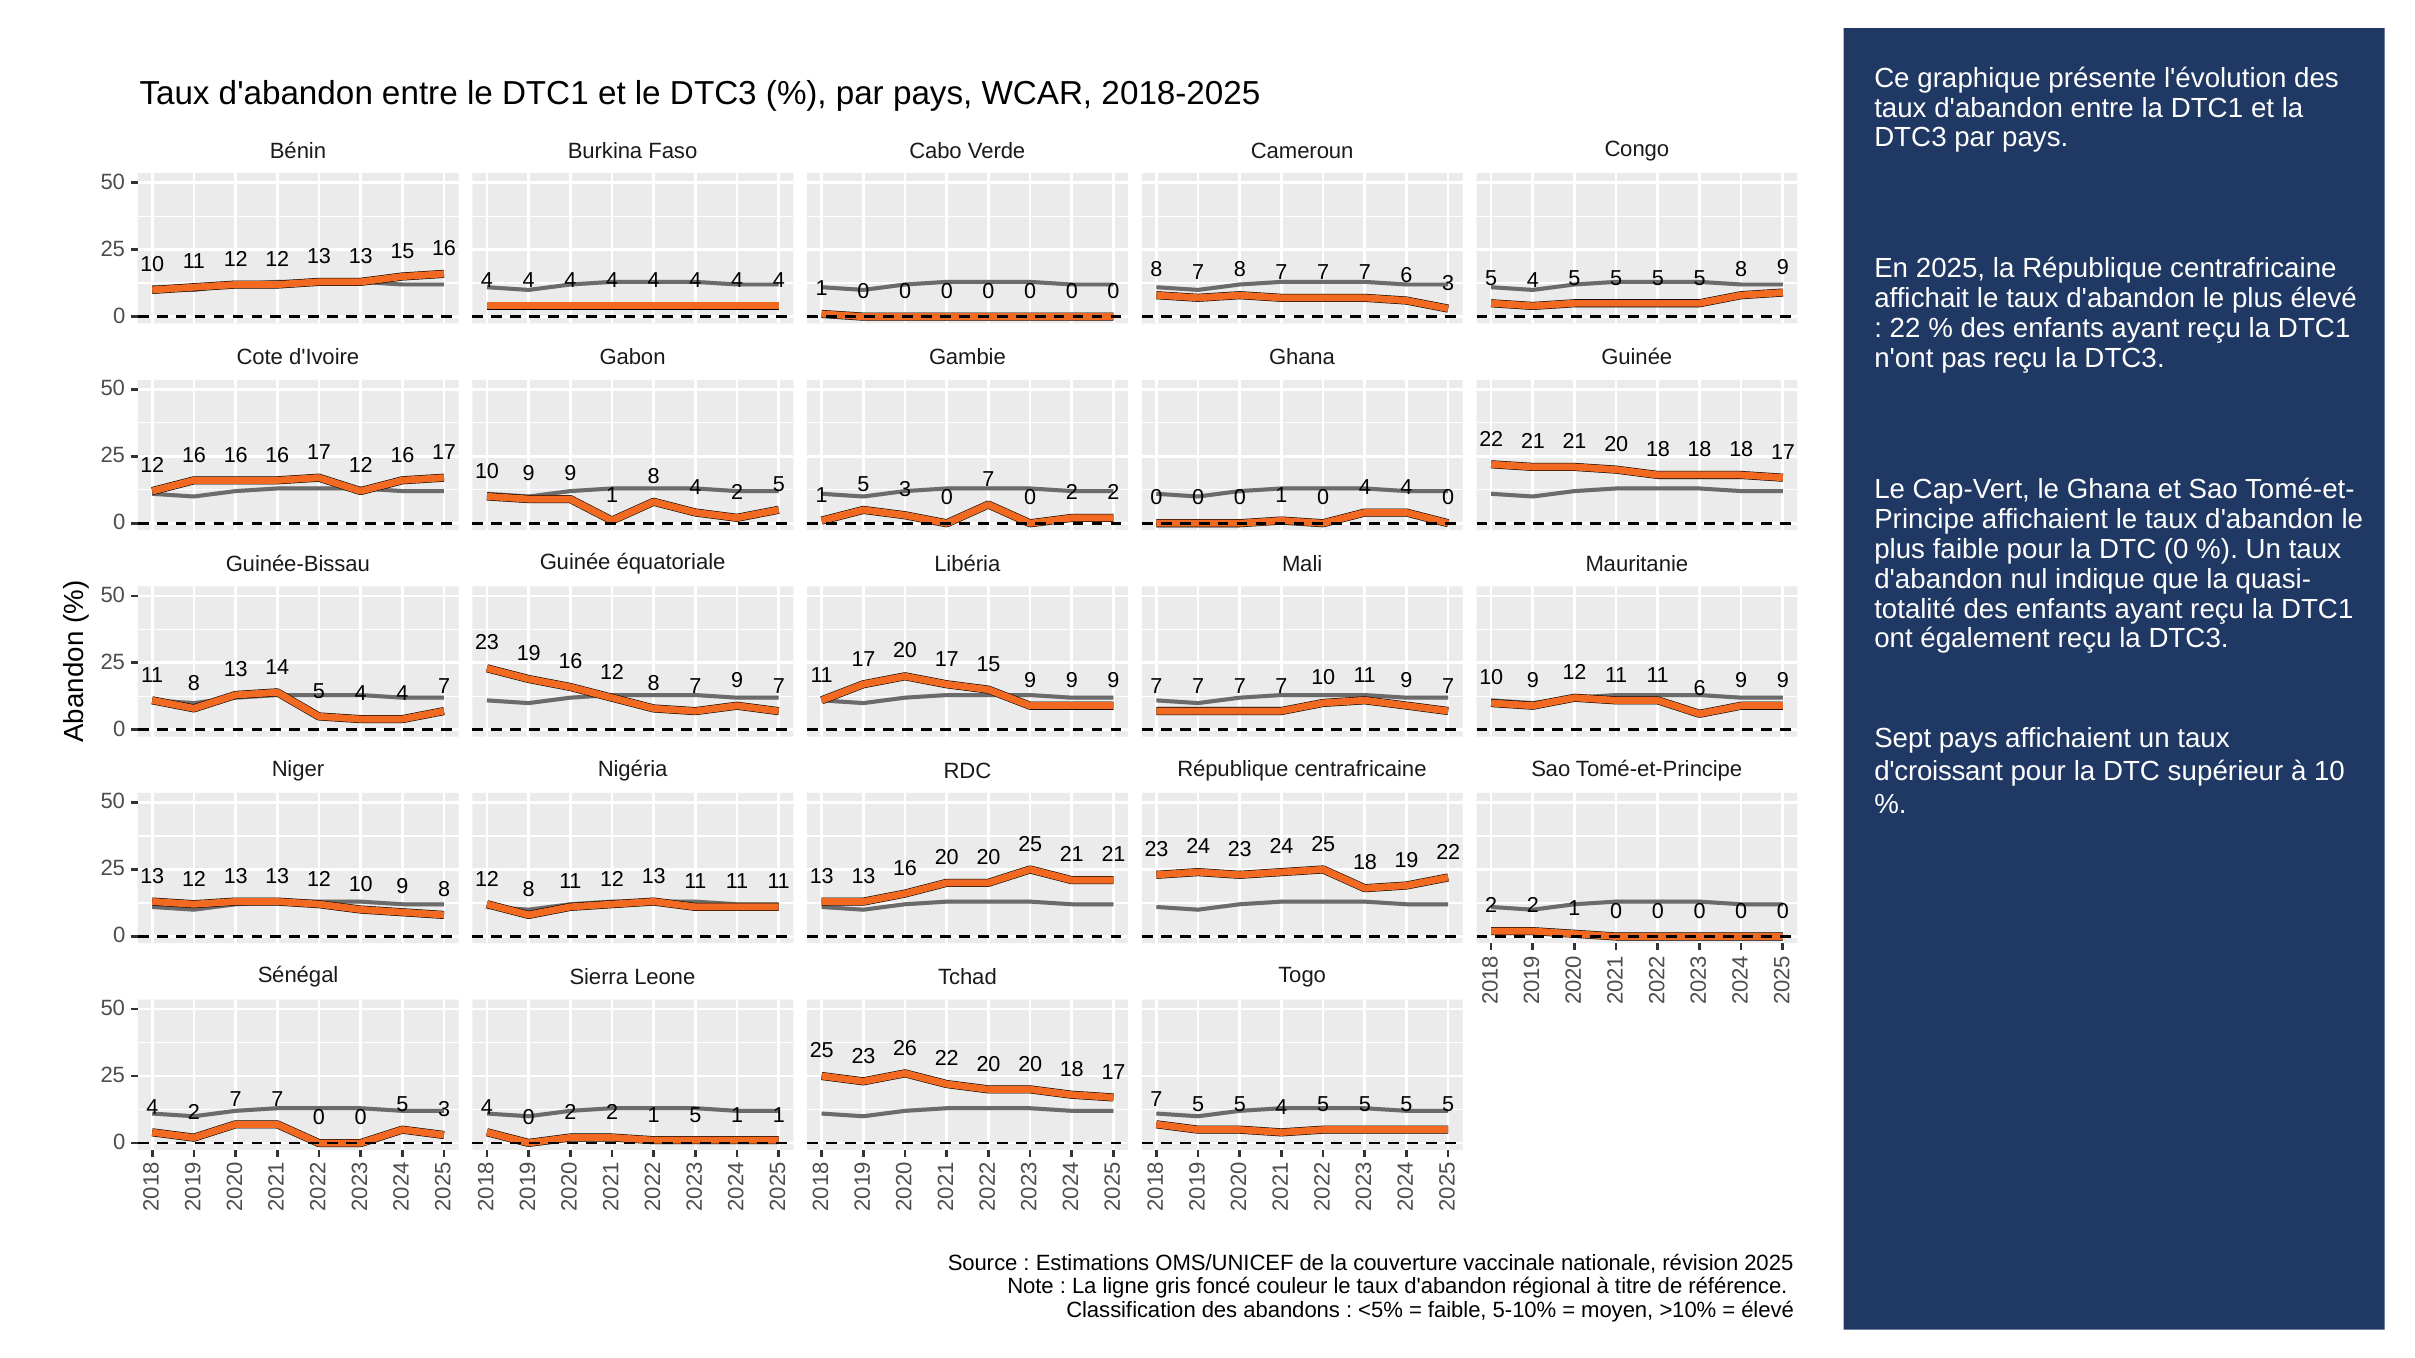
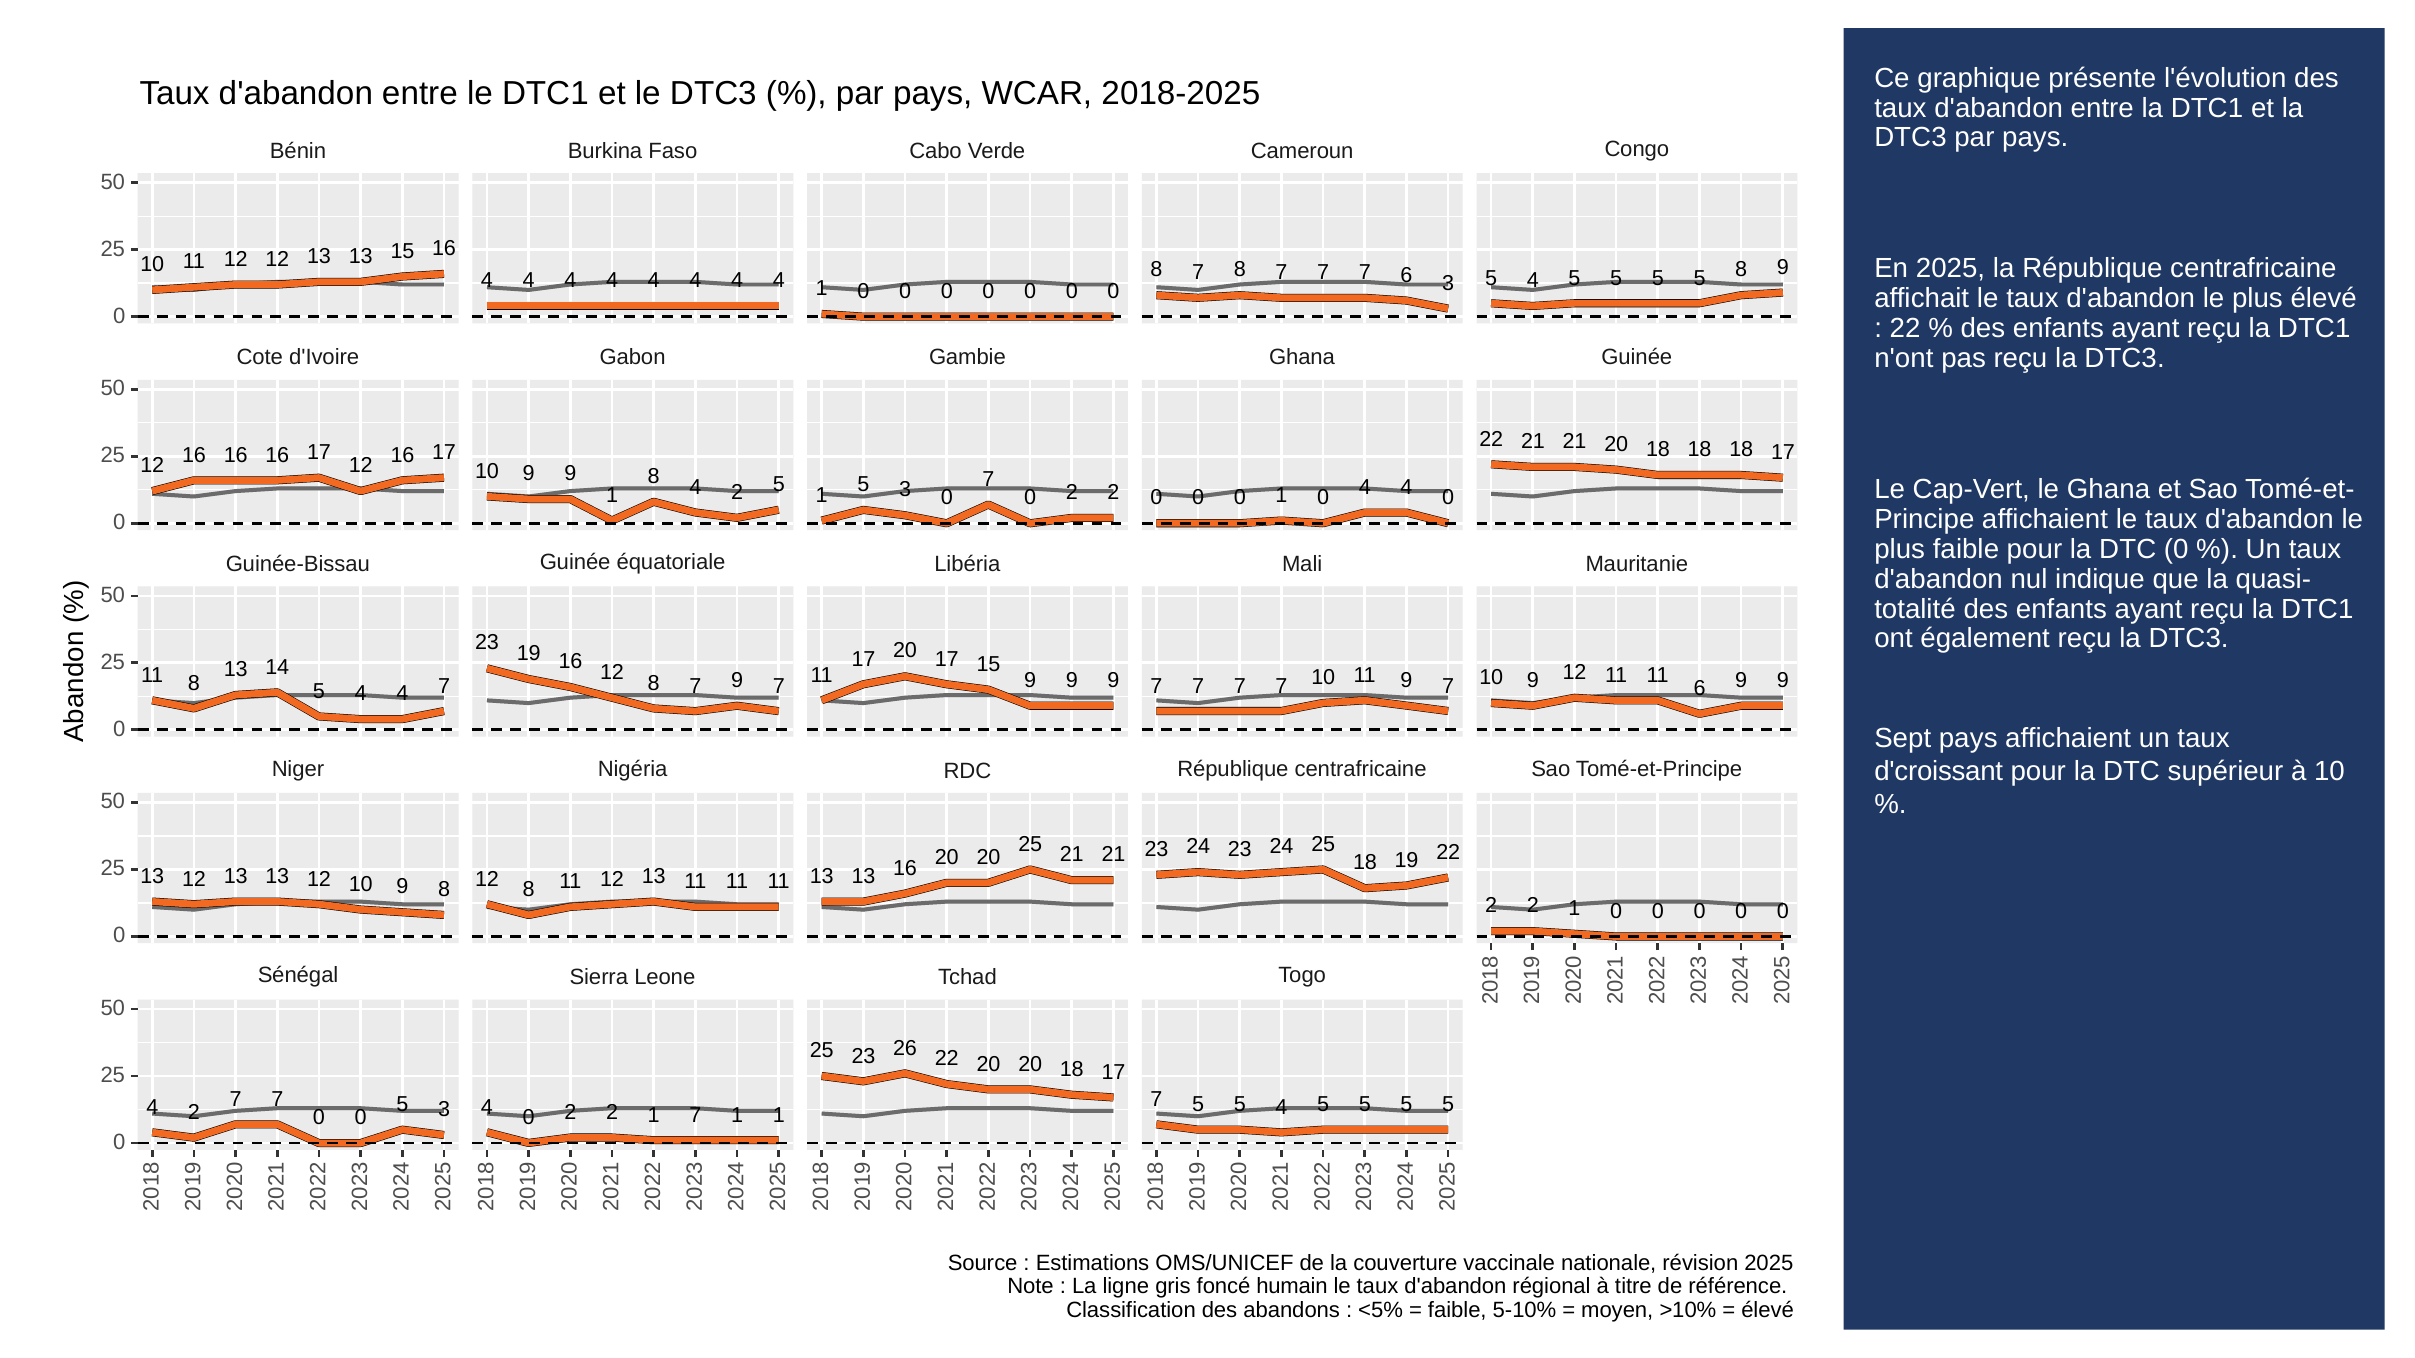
2 1 5: 5 -> 7
couleur: couleur -> humain
